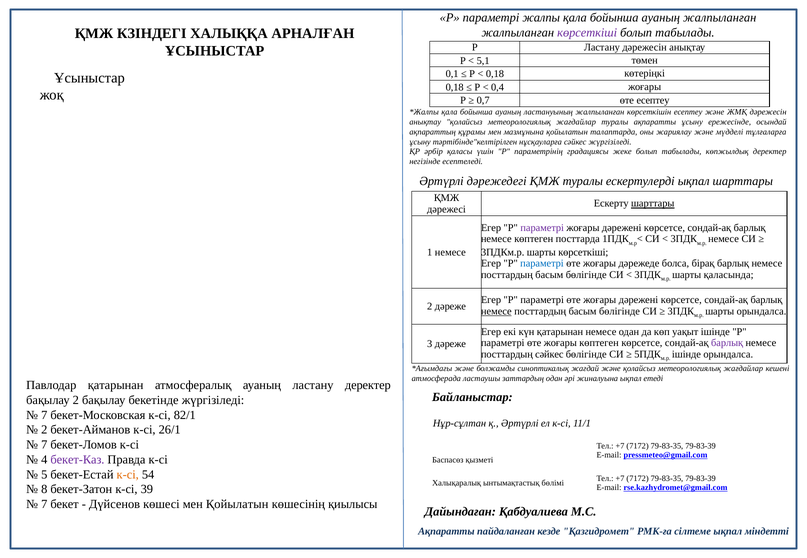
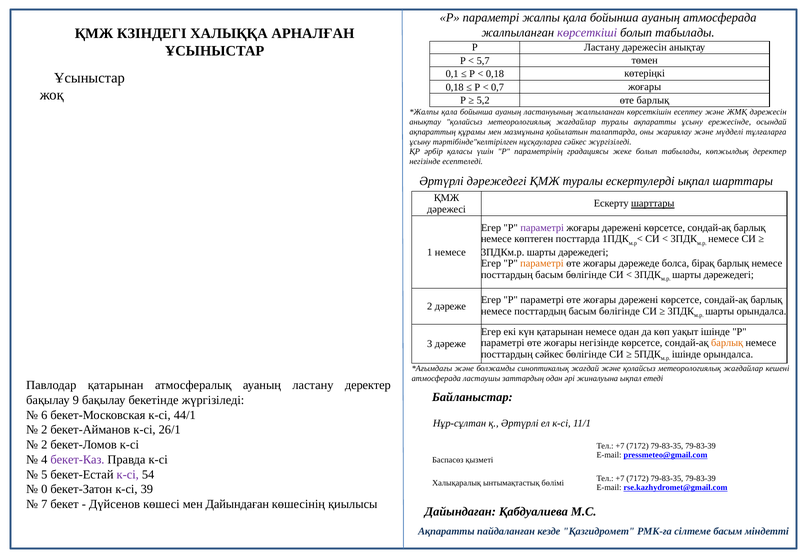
ауаның жалпыланған: жалпыланған -> атмосферада
5,1: 5,1 -> 5,7
0,4: 0,4 -> 0,7
0,7: 0,7 -> 5,2
өте есептеу: есептеу -> барлық
3ПДКм.р шарты көрсеткіші: көрсеткіші -> дәрежедегі
параметрі at (542, 264) colour: blue -> orange
қаласында at (729, 275): қаласында -> дәрежедегі
немесе at (496, 312) underline: present -> none
жоғары көптеген: көптеген -> негізінде
барлық at (727, 343) colour: purple -> orange
бақылау 2: 2 -> 9
7 at (44, 415): 7 -> 6
82/1: 82/1 -> 44/1
7 at (44, 445): 7 -> 2
к-сі at (128, 475) colour: orange -> purple
8: 8 -> 0
мен Қойылатын: Қойылатын -> Дайындаған
сілтеме ықпал: ықпал -> басым
